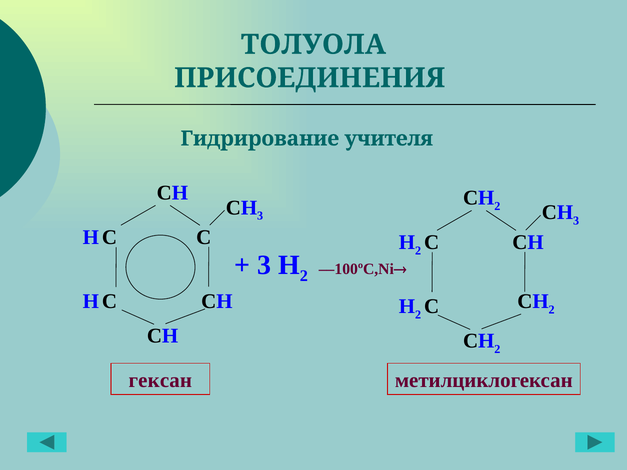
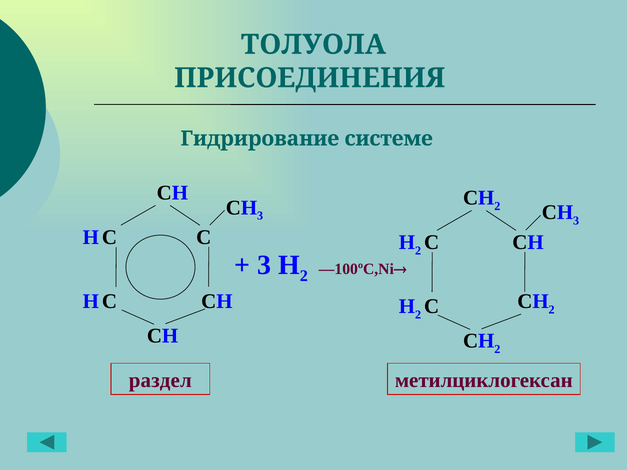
учителя: учителя -> системе
гексан: гексан -> раздел
